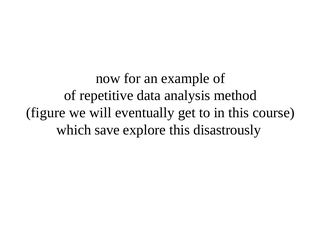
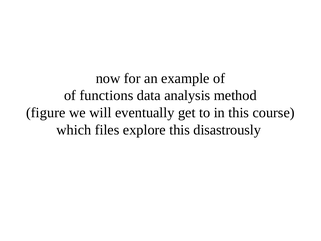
repetitive: repetitive -> functions
save: save -> files
